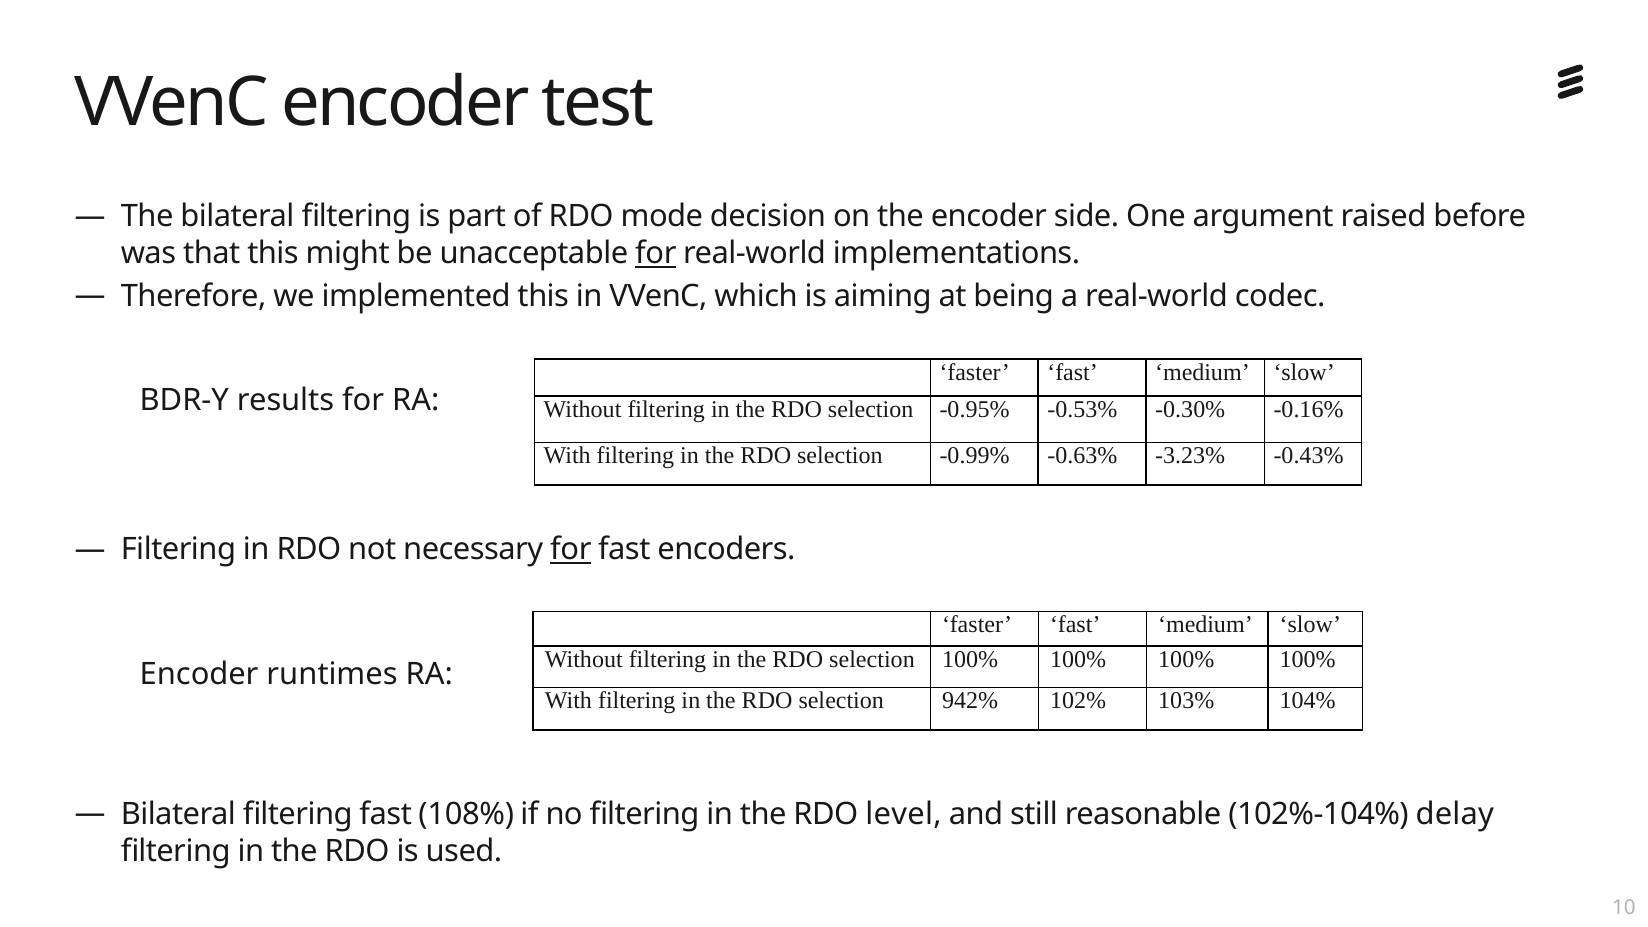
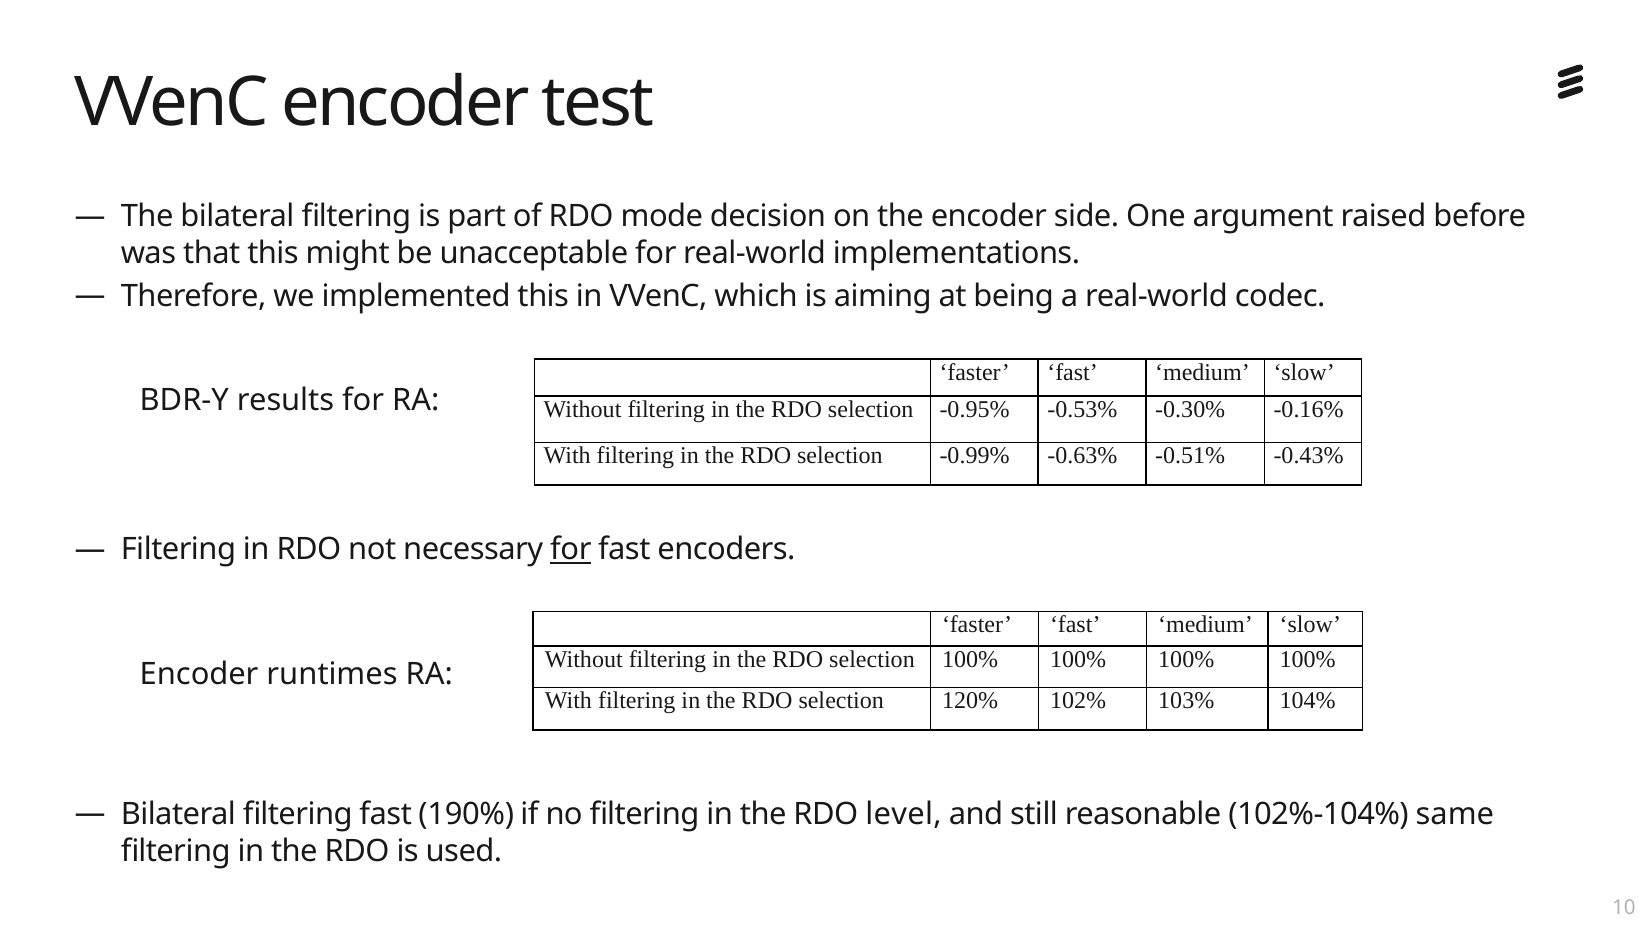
for at (656, 254) underline: present -> none
-3.23%: -3.23% -> -0.51%
942%: 942% -> 120%
108%: 108% -> 190%
delay: delay -> same
